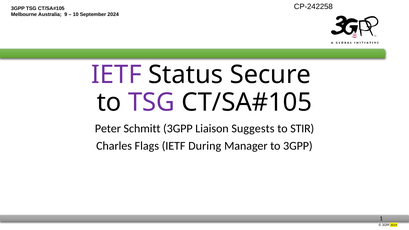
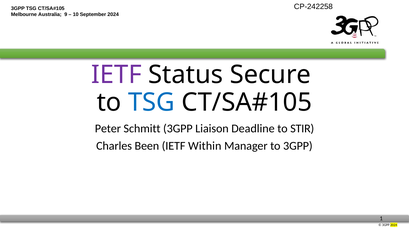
TSG at (152, 102) colour: purple -> blue
Suggests: Suggests -> Deadline
Flags: Flags -> Been
During: During -> Within
